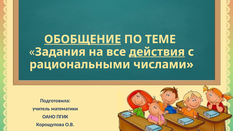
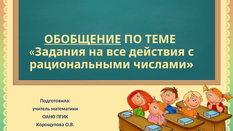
действия underline: present -> none
